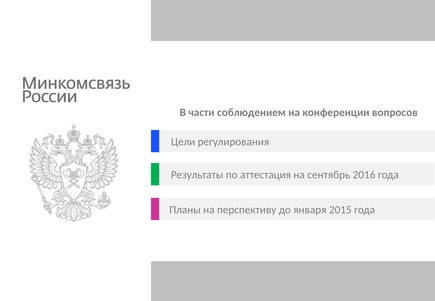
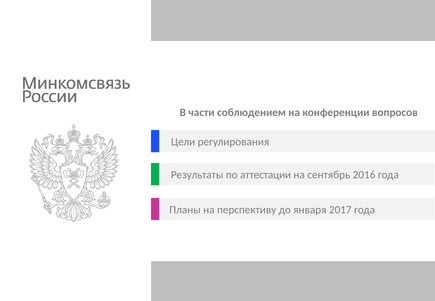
аттестация: аттестация -> аттестации
2015: 2015 -> 2017
